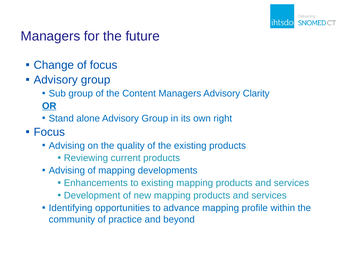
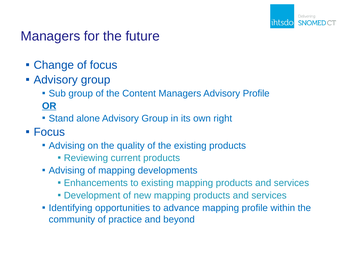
Advisory Clarity: Clarity -> Profile
